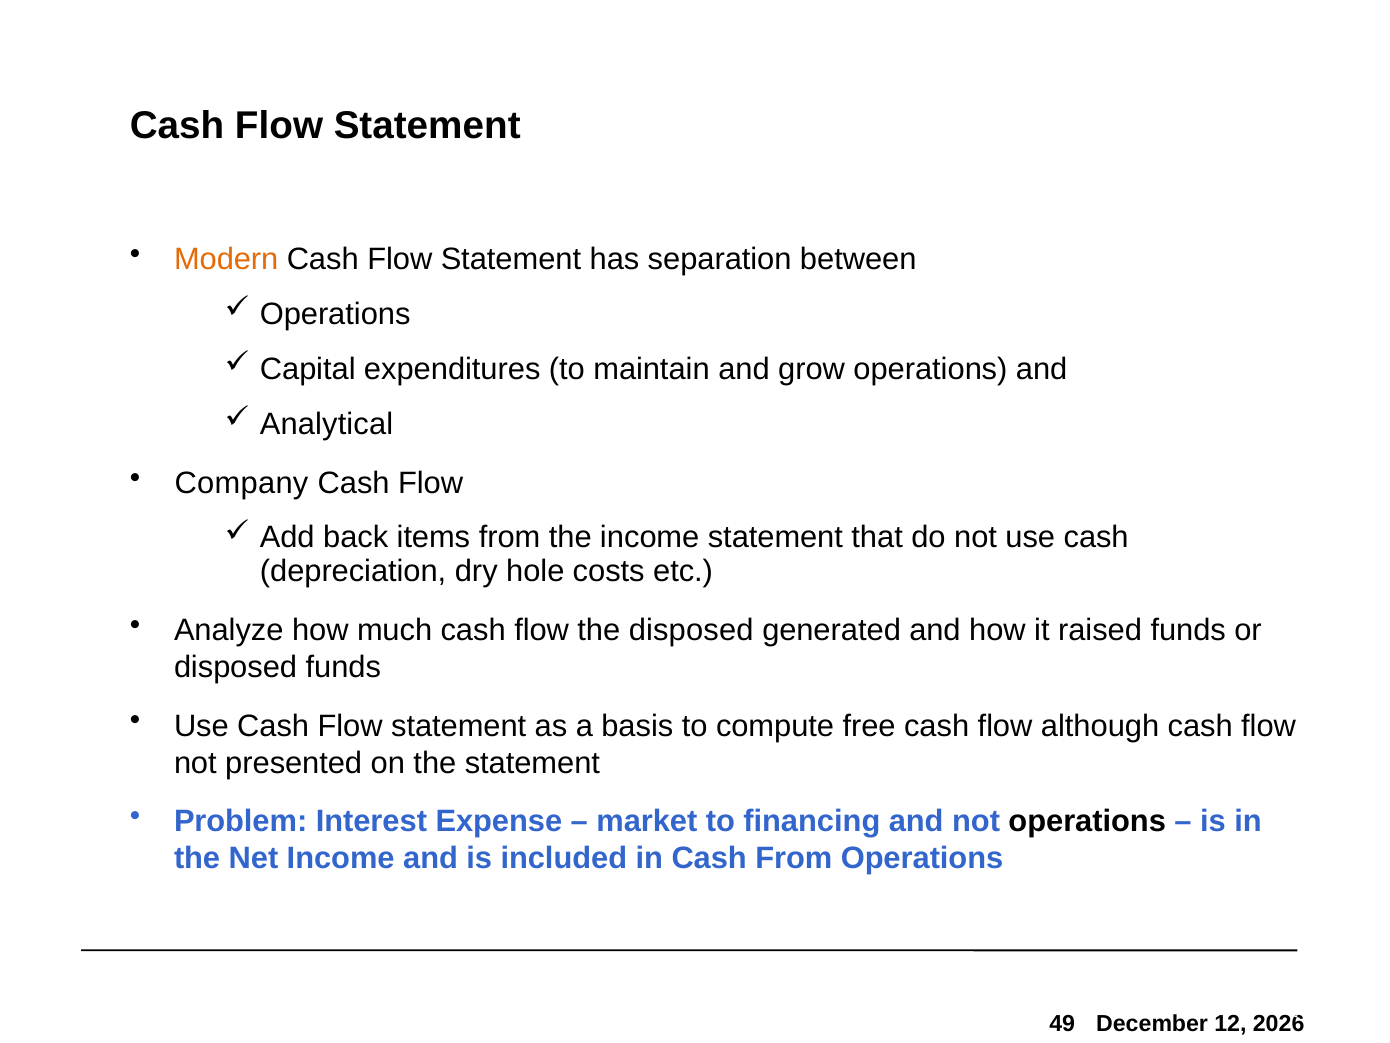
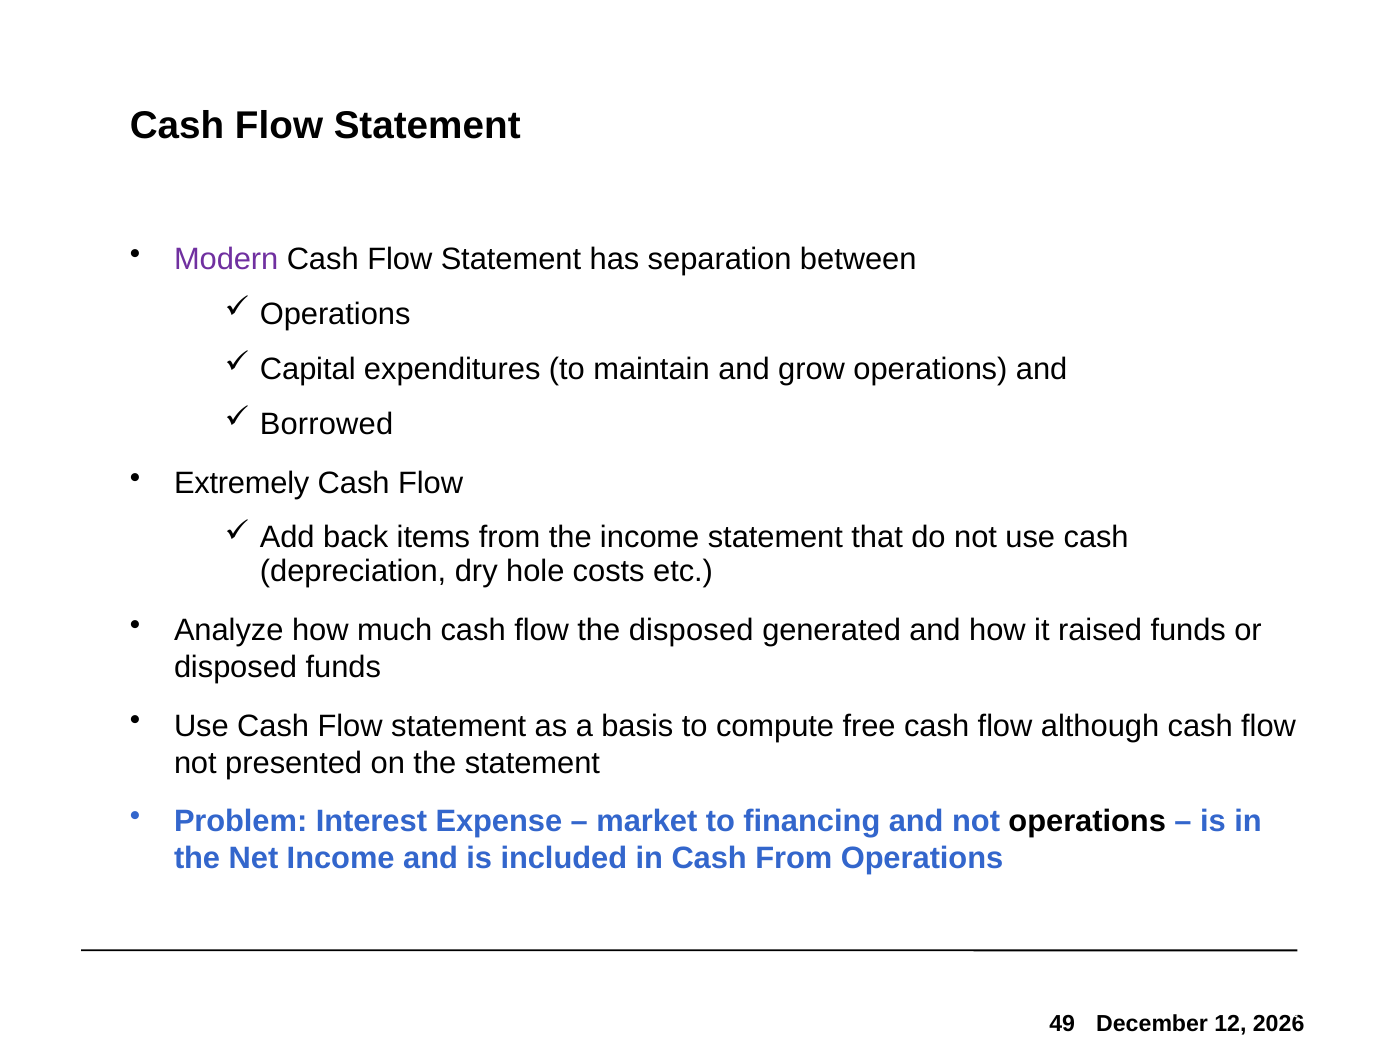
Modern colour: orange -> purple
Analytical: Analytical -> Borrowed
Company: Company -> Extremely
